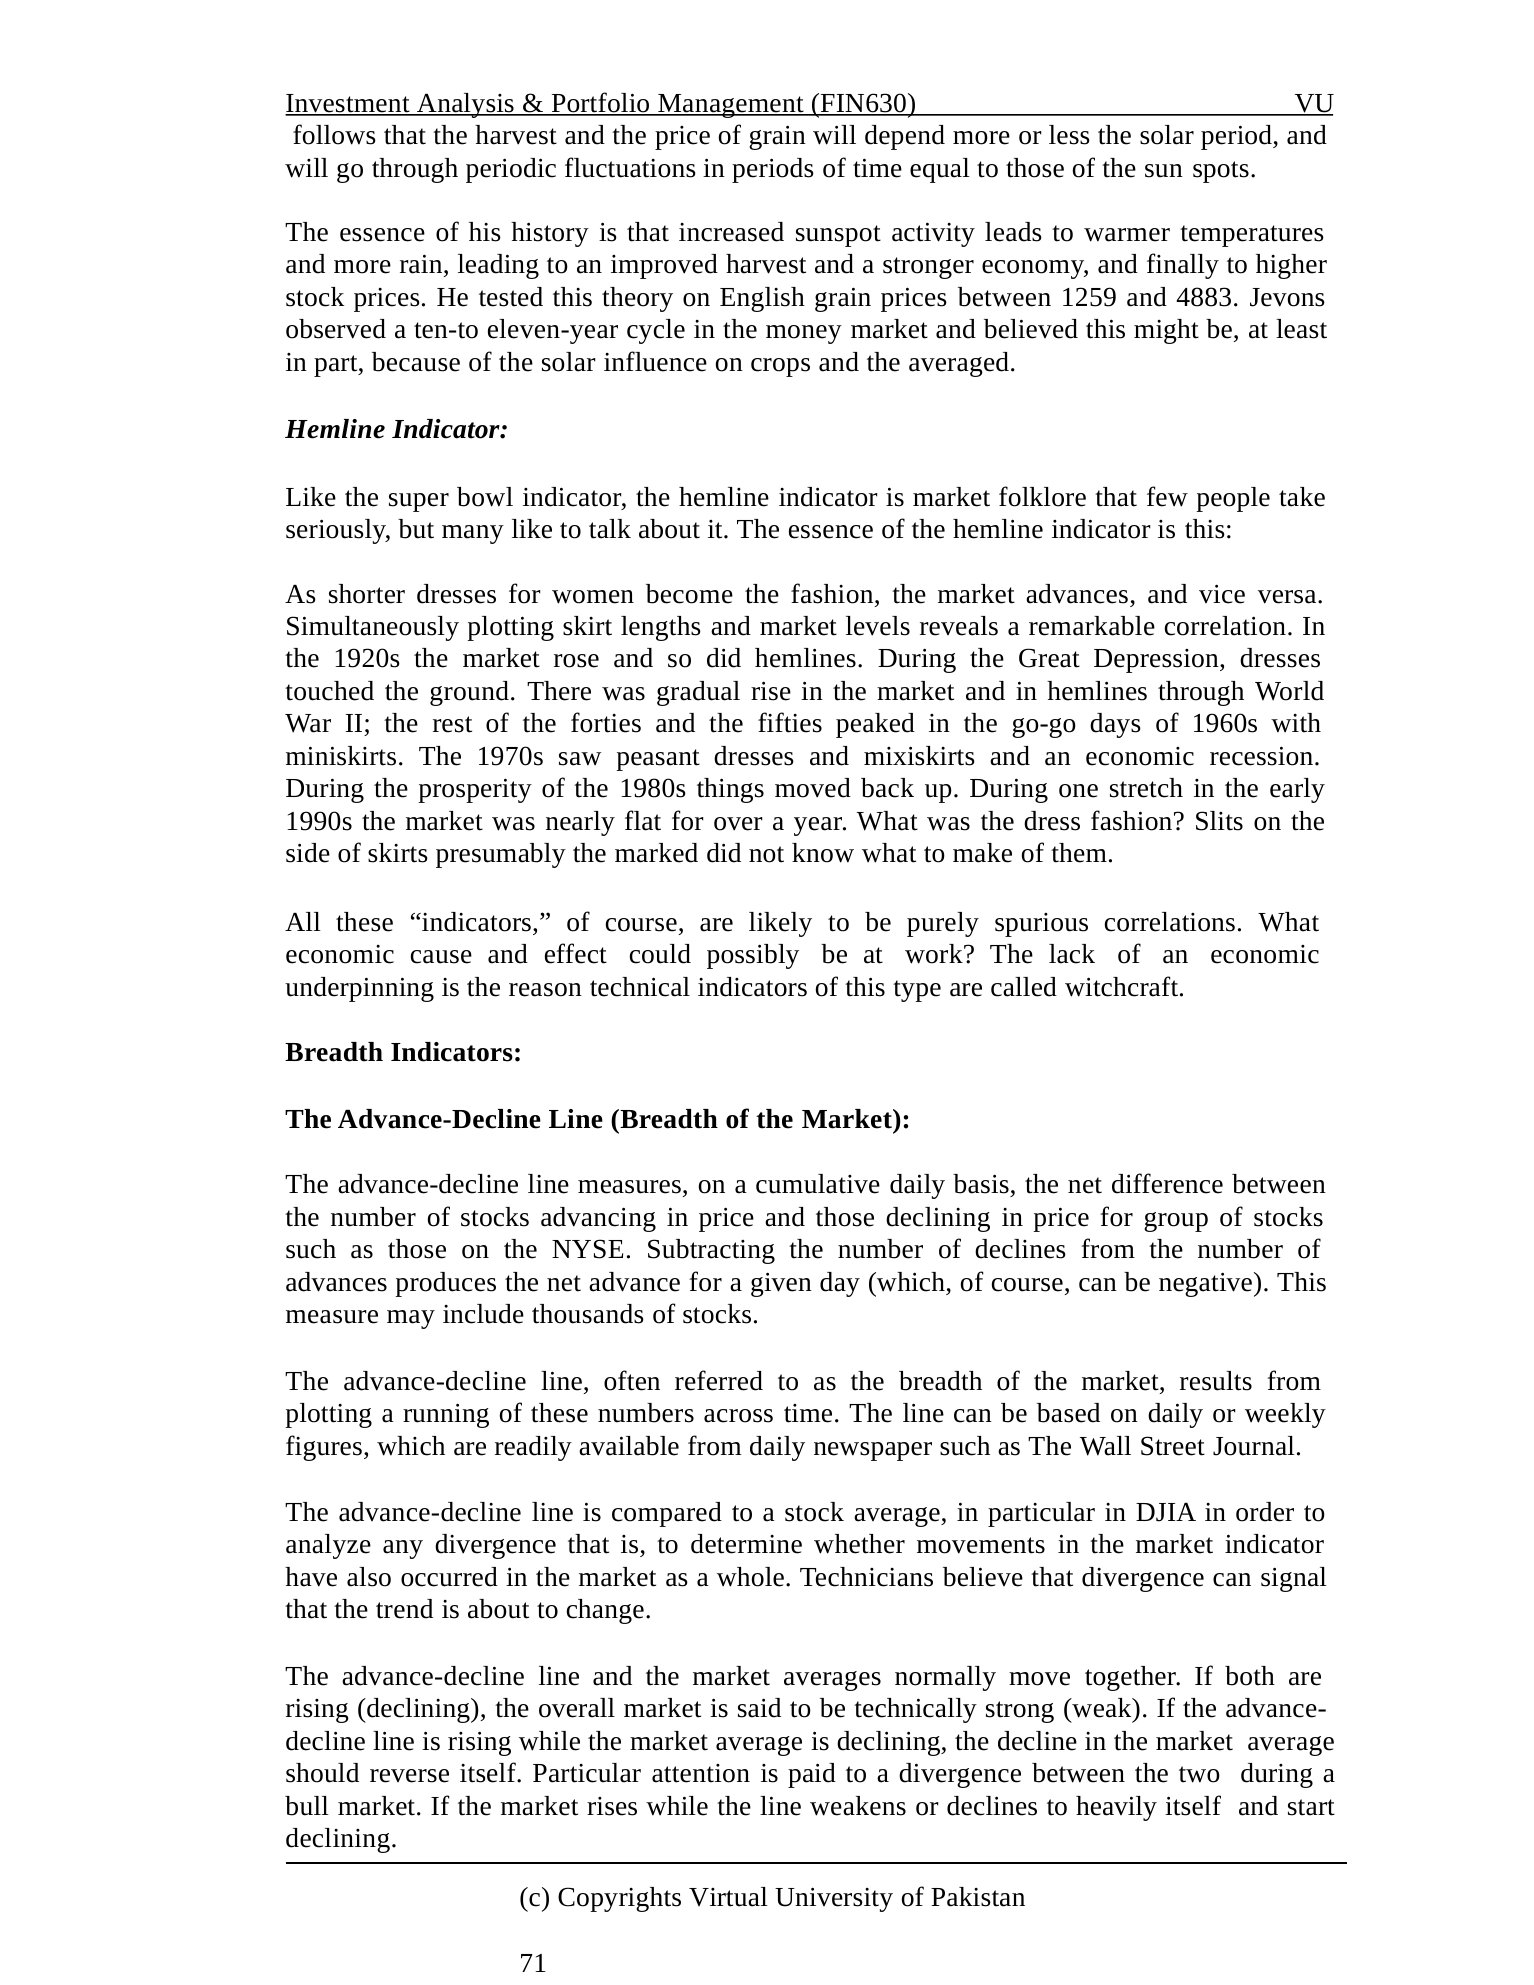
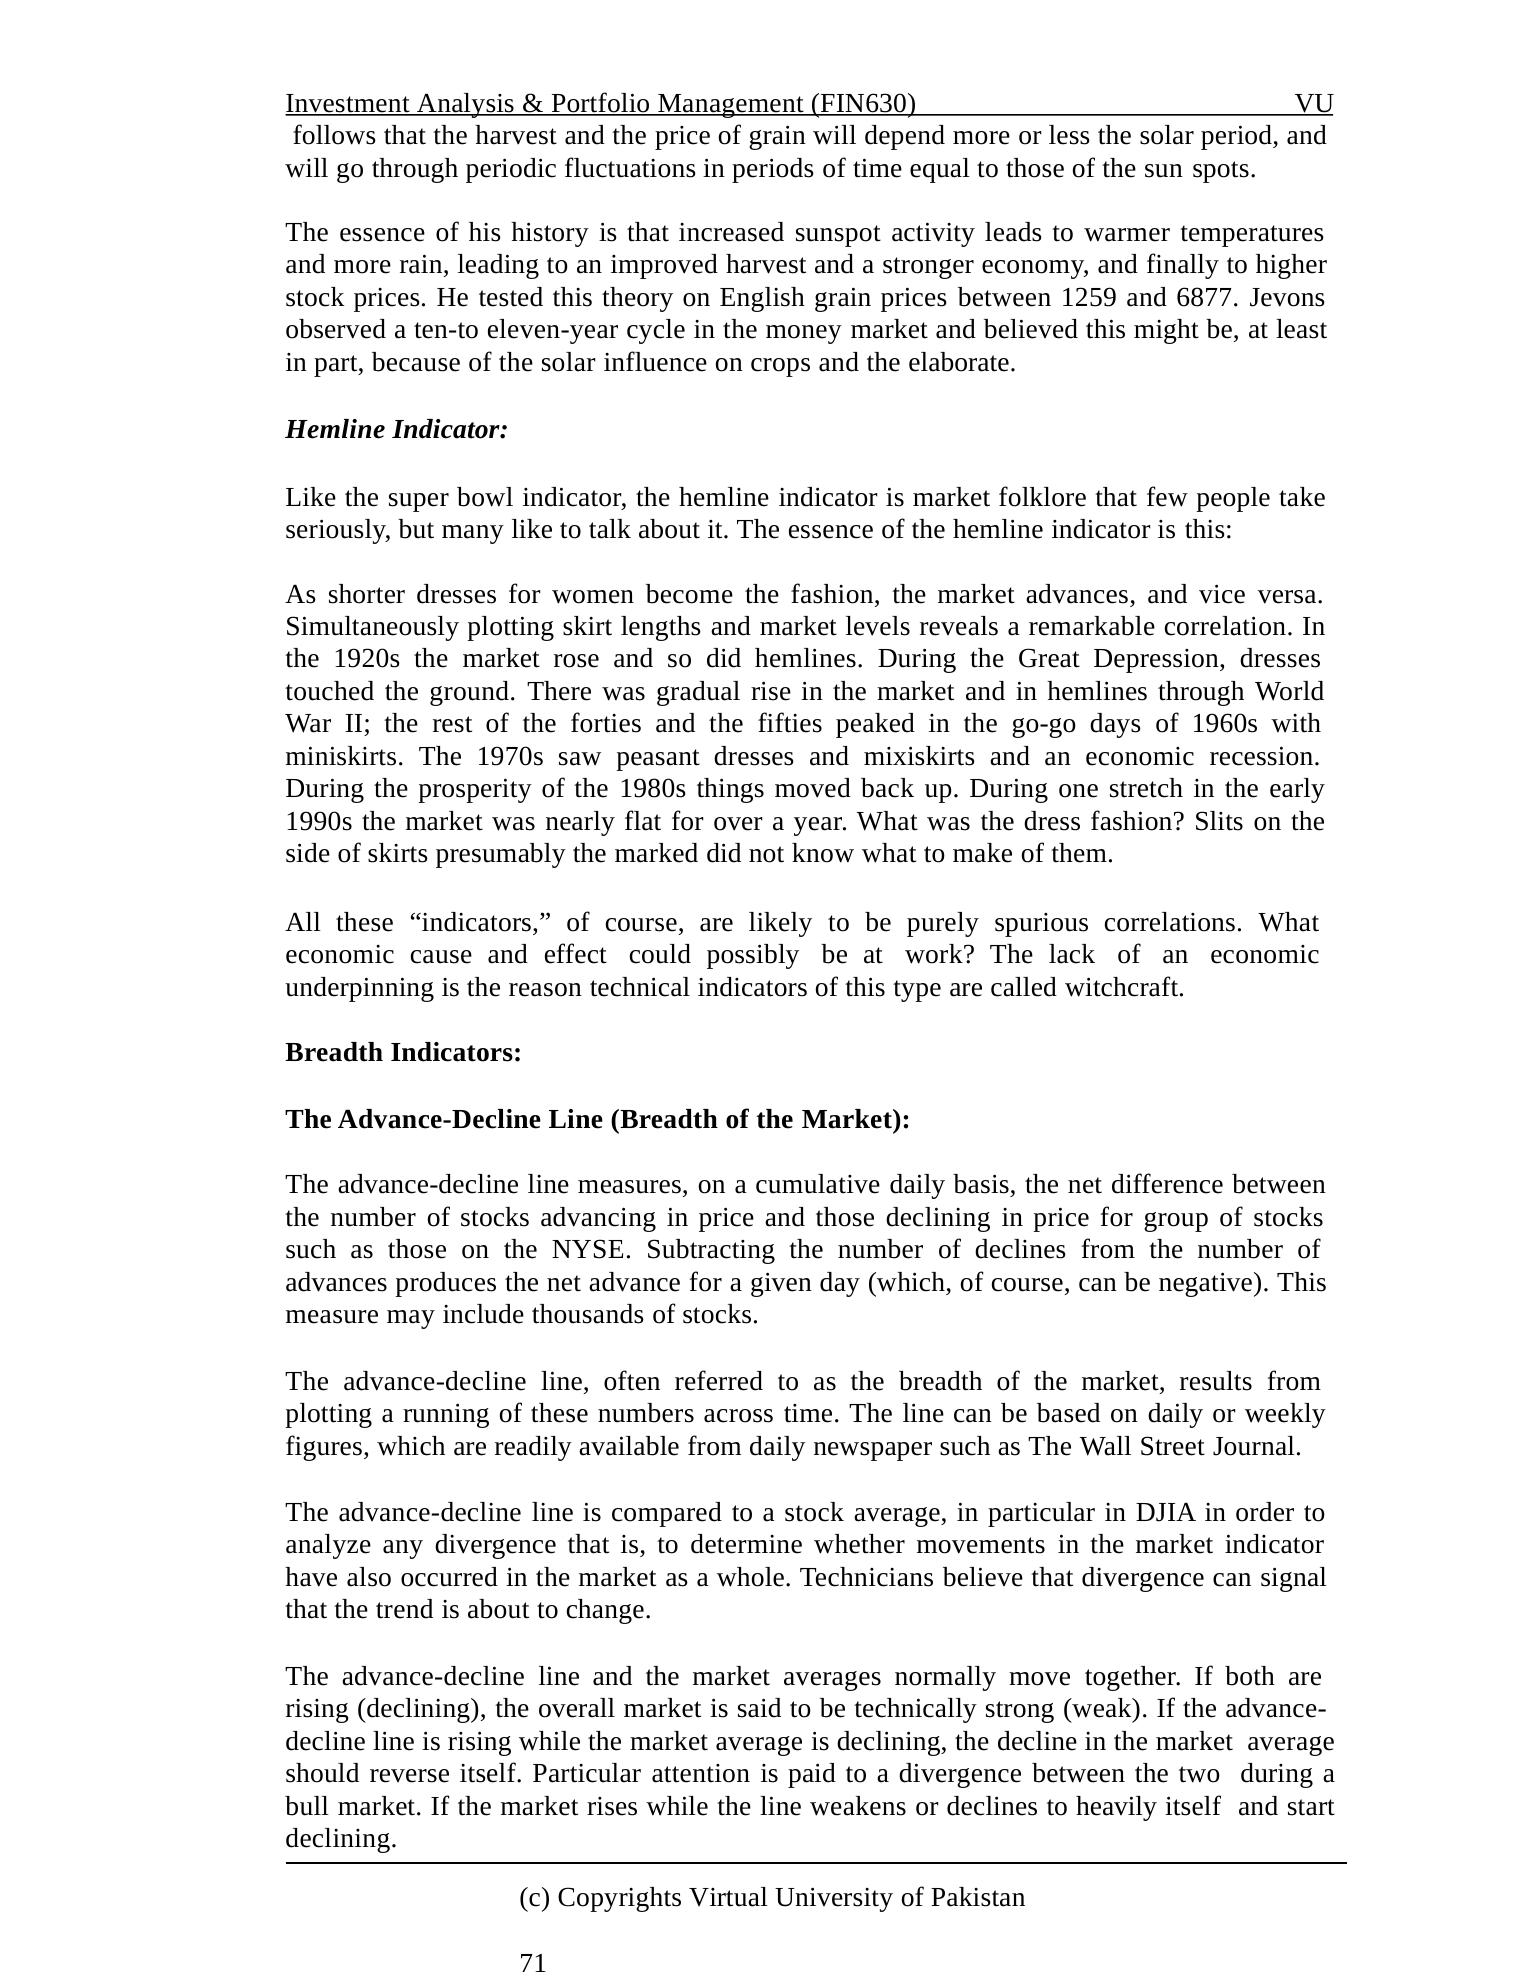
4883: 4883 -> 6877
averaged: averaged -> elaborate
